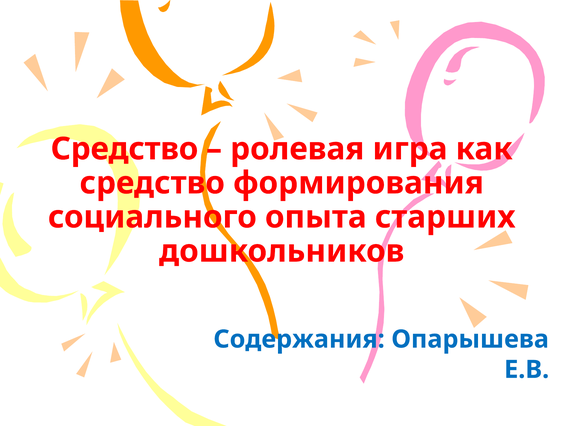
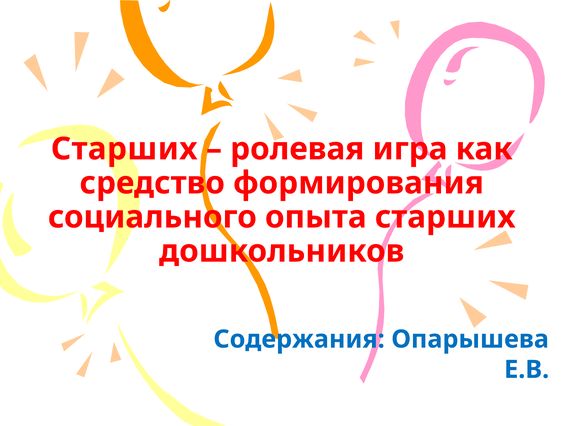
Средство at (124, 149): Средство -> Старших
